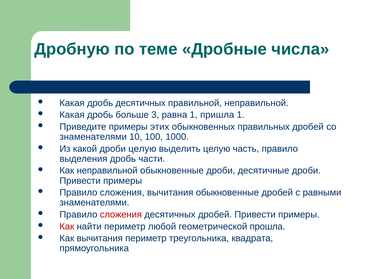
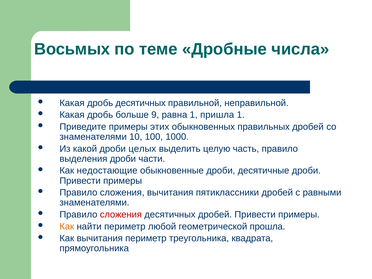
Дробную: Дробную -> Восьмых
3: 3 -> 9
дроби целую: целую -> целых
выделения дробь: дробь -> дроби
Как неправильной: неправильной -> недостающие
вычитания обыкновенные: обыкновенные -> пятиклассники
Как at (67, 226) colour: red -> orange
